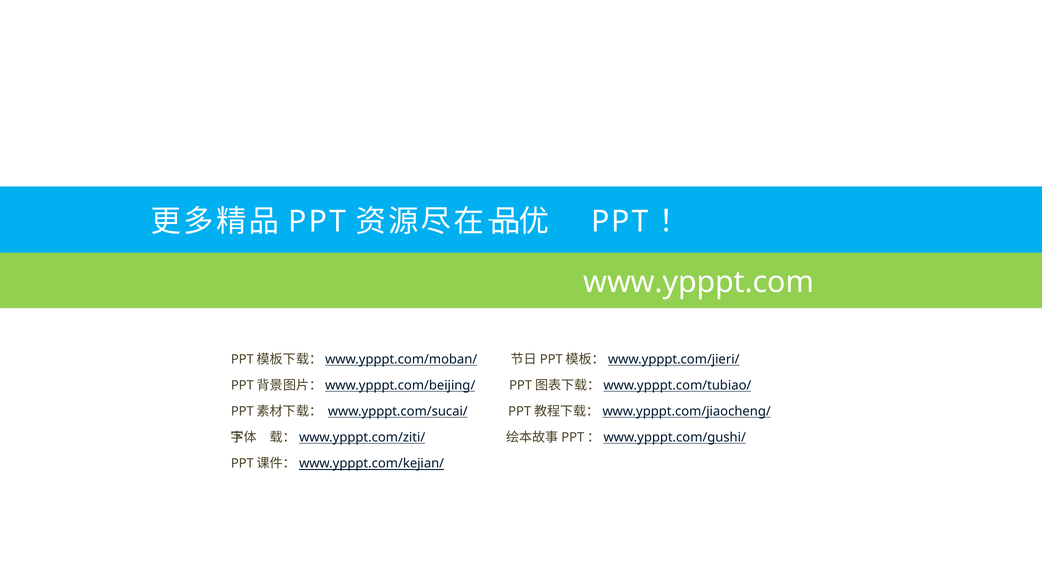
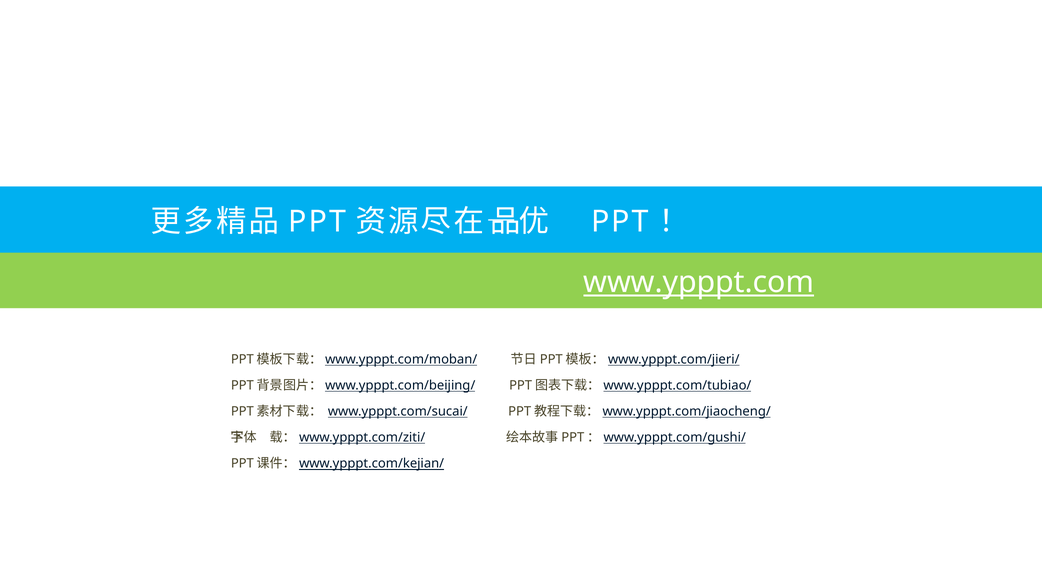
www.ypppt.com underline: none -> present
